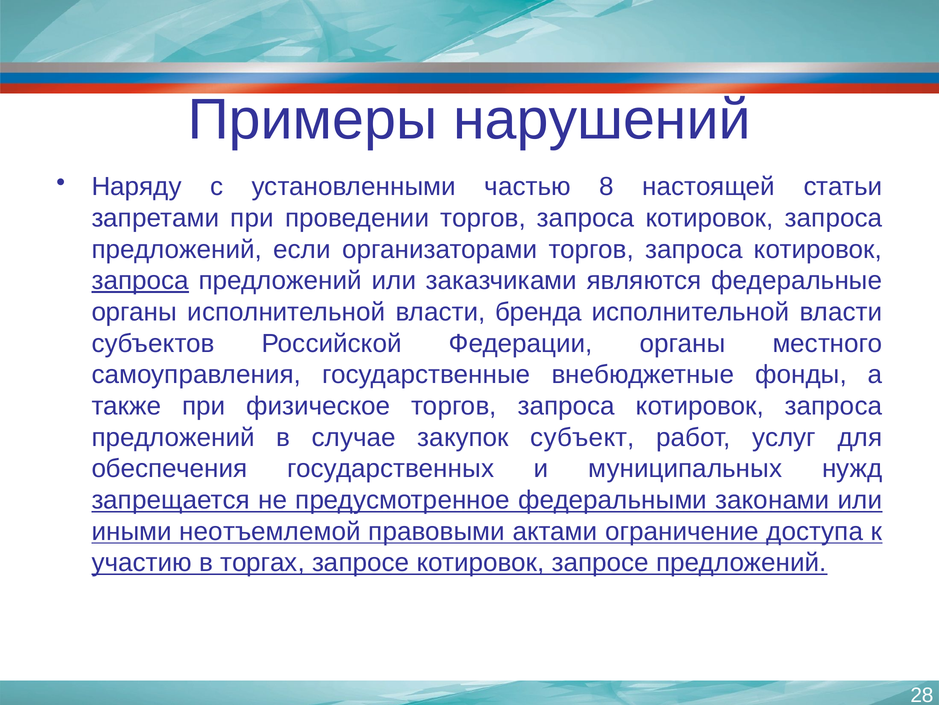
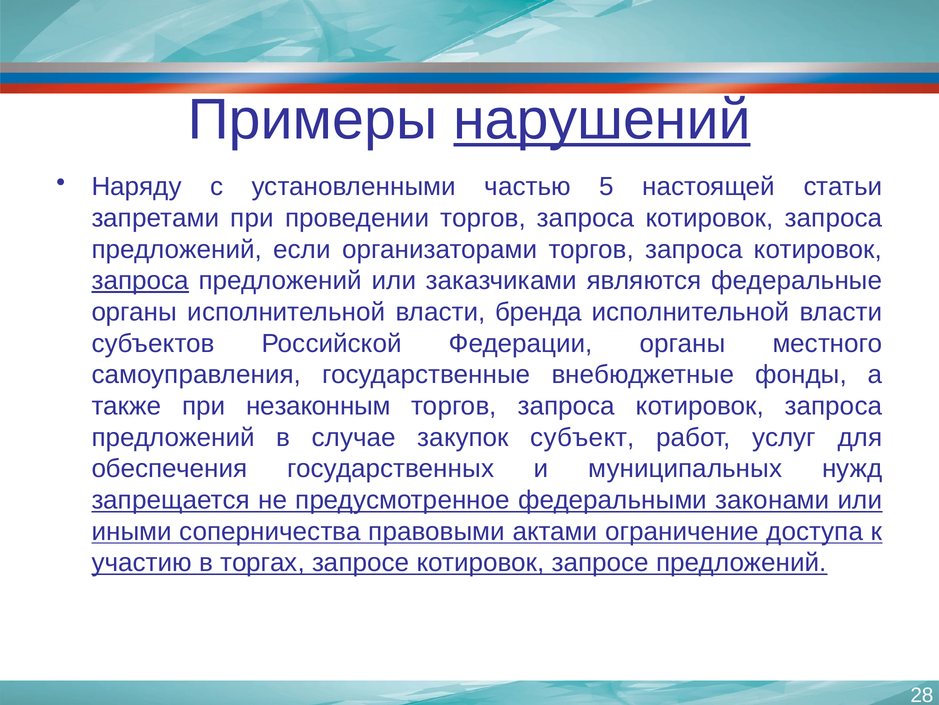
нарушений underline: none -> present
8: 8 -> 5
физическое: физическое -> незаконным
неотъемлемой: неотъемлемой -> соперничества
